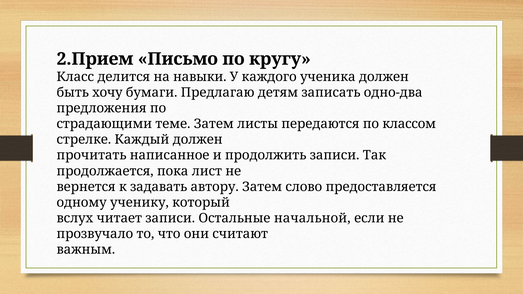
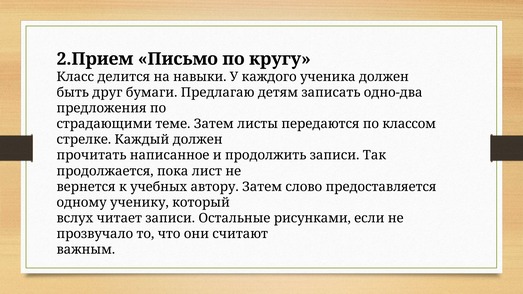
хочу: хочу -> друг
задавать: задавать -> учебных
начальной: начальной -> рисунками
